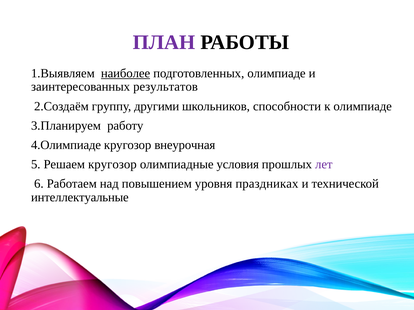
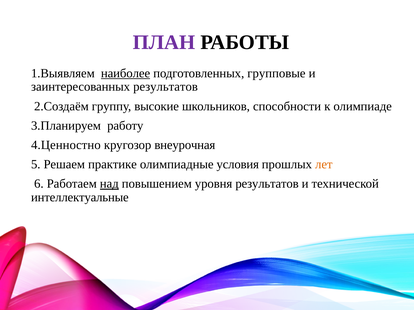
подготовленных олимпиаде: олимпиаде -> групповые
другими: другими -> высокие
4.Олимпиаде: 4.Олимпиаде -> 4.Ценностно
Решаем кругозор: кругозор -> практике
лет colour: purple -> orange
над underline: none -> present
уровня праздниках: праздниках -> результатов
